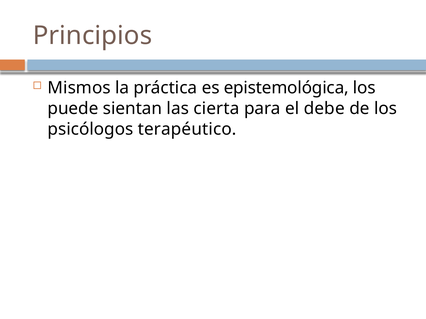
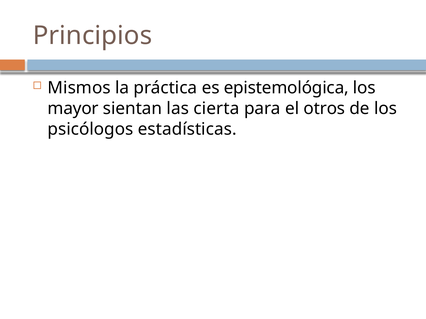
puede: puede -> mayor
debe: debe -> otros
terapéutico: terapéutico -> estadísticas
